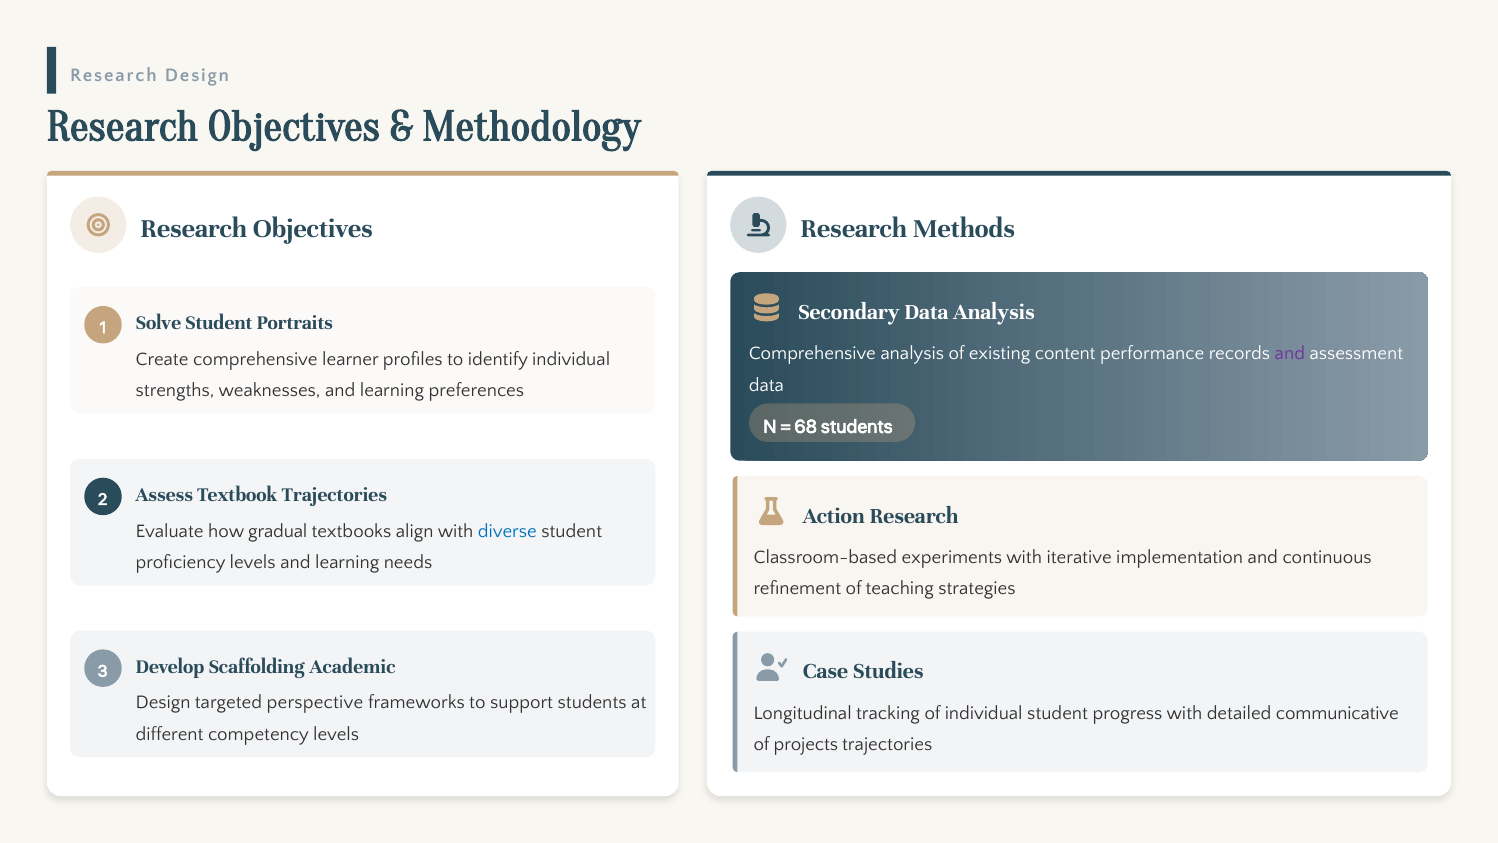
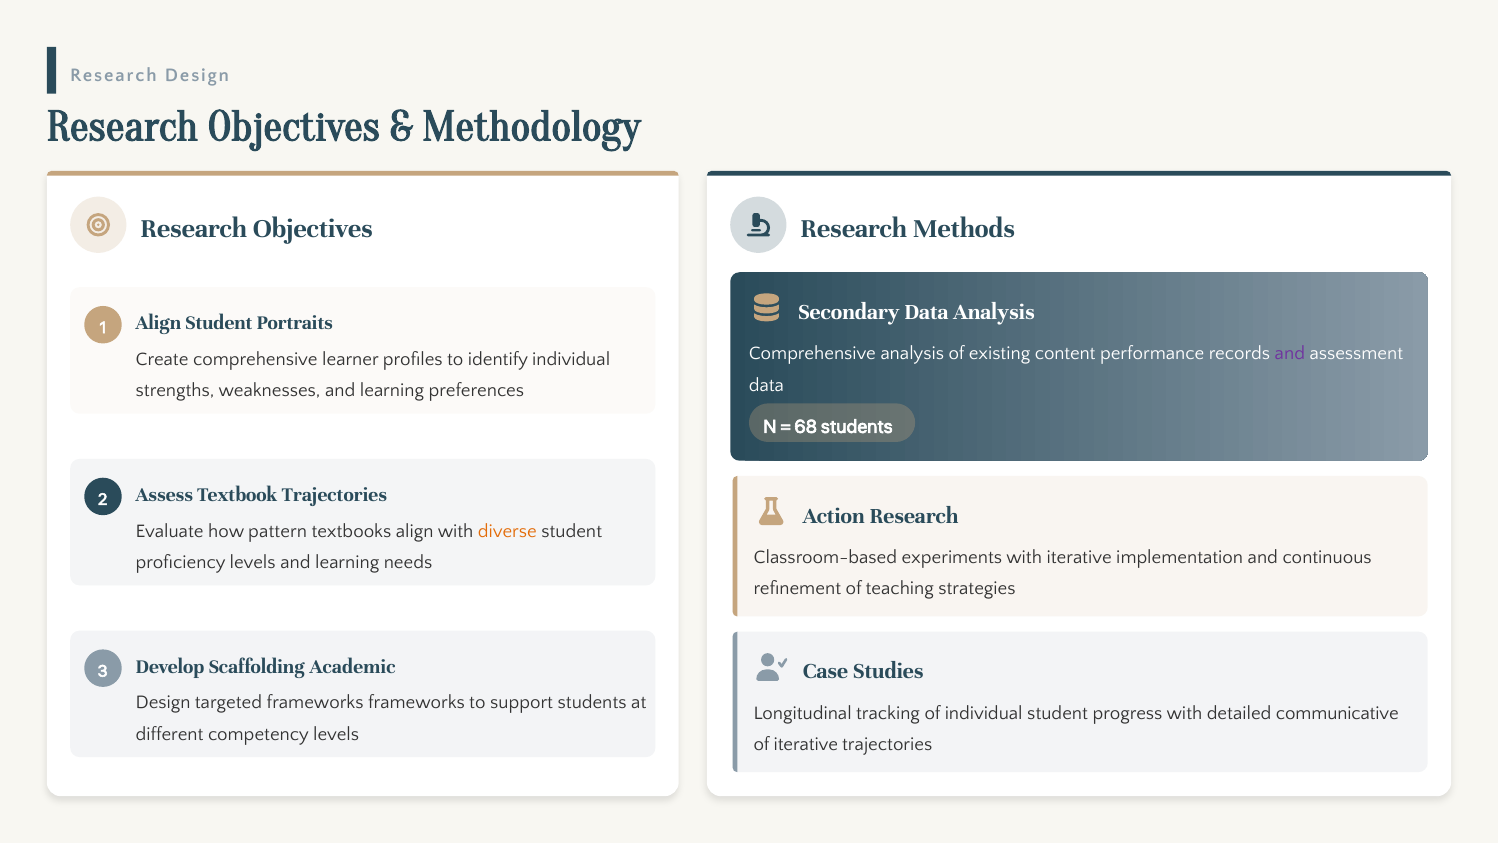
1 Solve: Solve -> Align
gradual: gradual -> pattern
diverse colour: blue -> orange
targeted perspective: perspective -> frameworks
of projects: projects -> iterative
